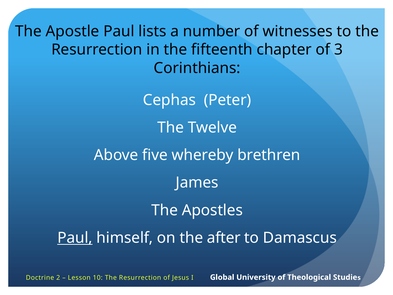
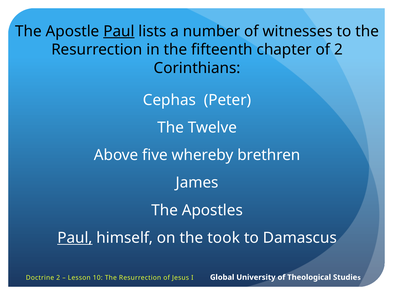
Paul at (119, 31) underline: none -> present
of 3: 3 -> 2
after: after -> took
